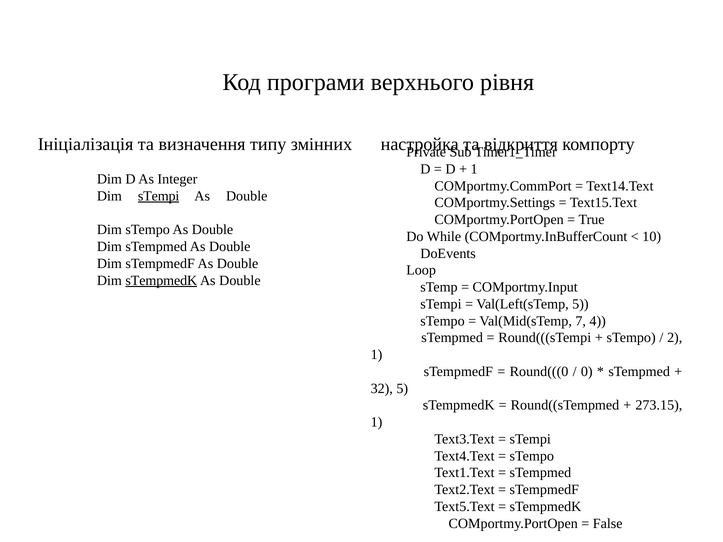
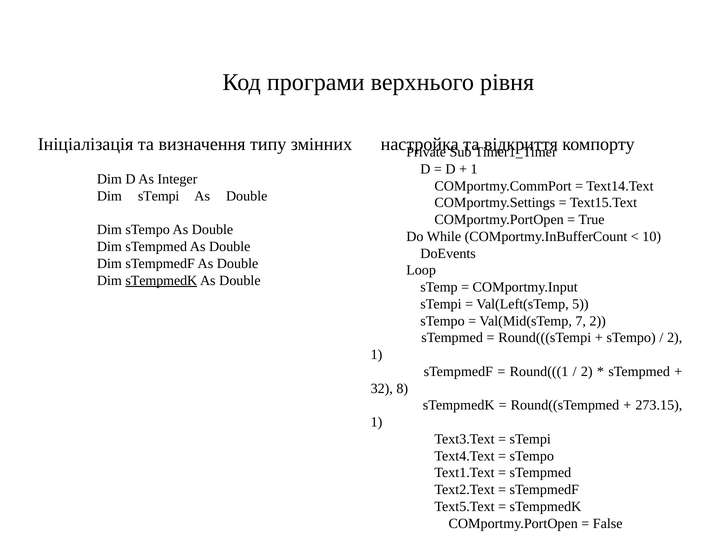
sTempi at (159, 196) underline: present -> none
7 4: 4 -> 2
Round(((0: Round(((0 -> Round(((1
0 at (587, 372): 0 -> 2
32 5: 5 -> 8
